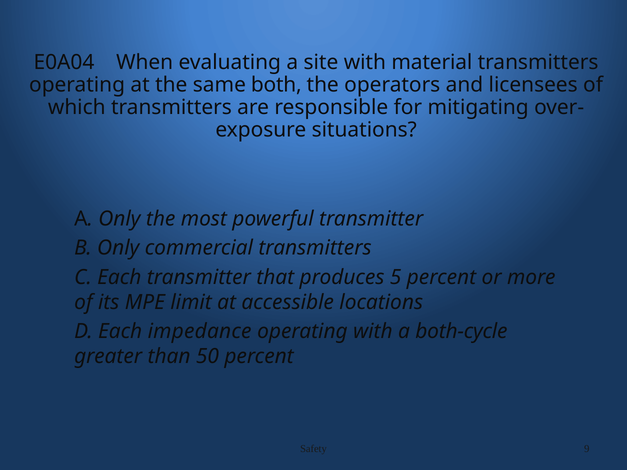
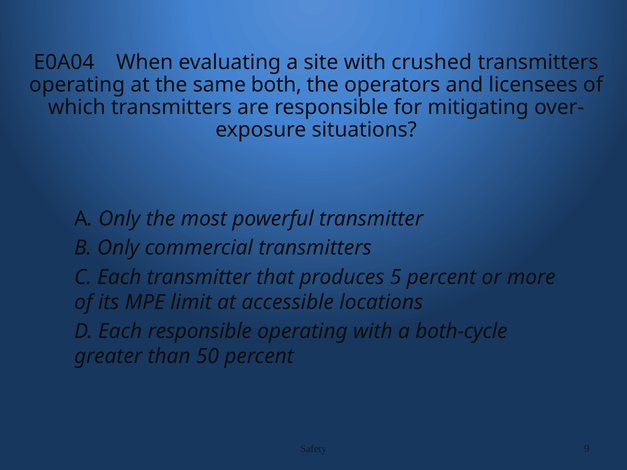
material: material -> crushed
Each impedance: impedance -> responsible
